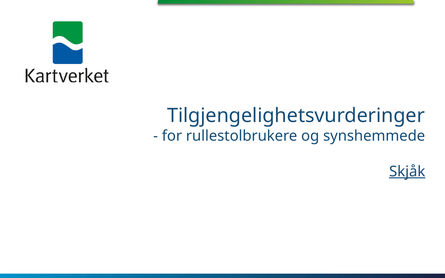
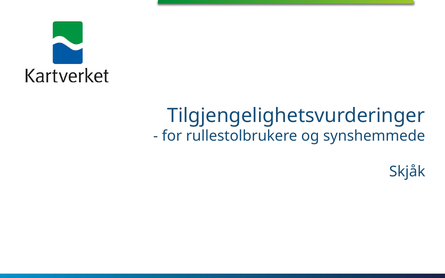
Skjåk underline: present -> none
